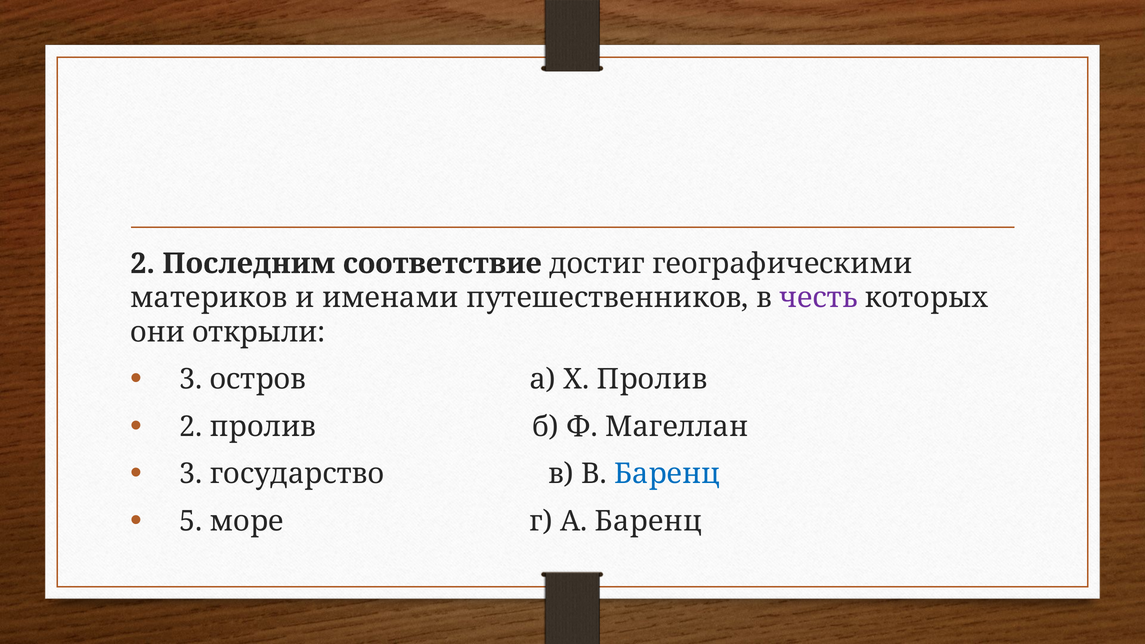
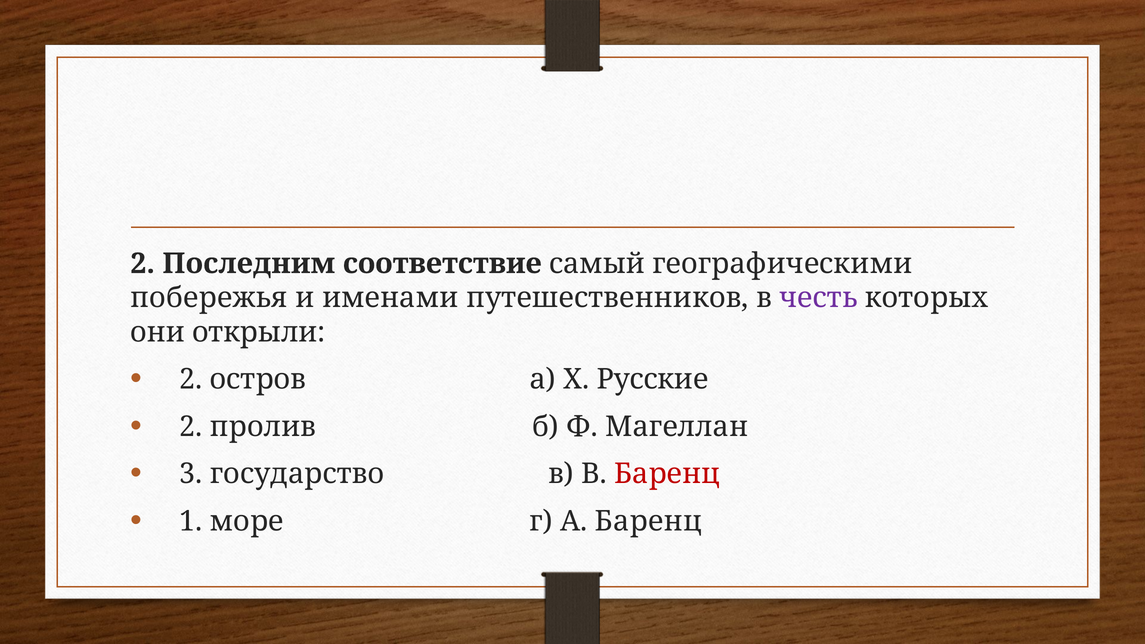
достиг: достиг -> самый
материков: материков -> побережья
3 at (191, 380): 3 -> 2
Х Пролив: Пролив -> Русские
Баренц at (667, 474) colour: blue -> red
5: 5 -> 1
